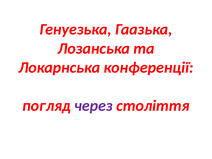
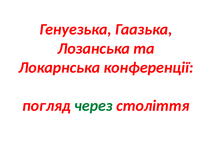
через colour: purple -> green
